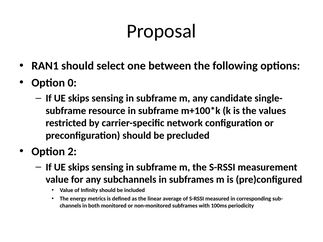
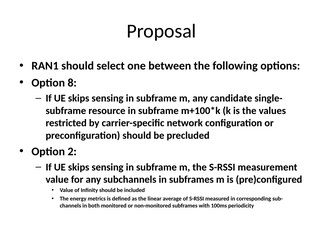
0: 0 -> 8
